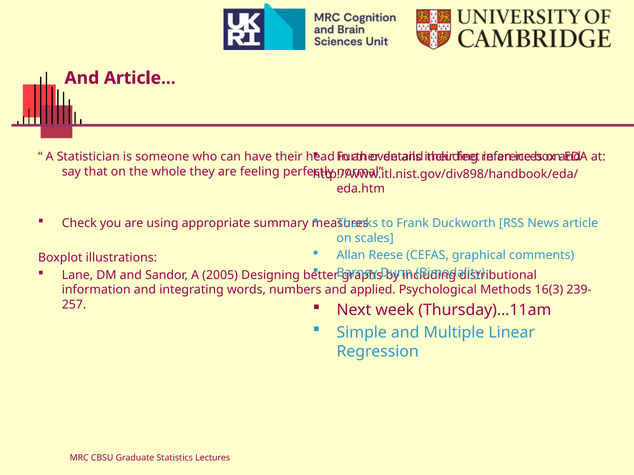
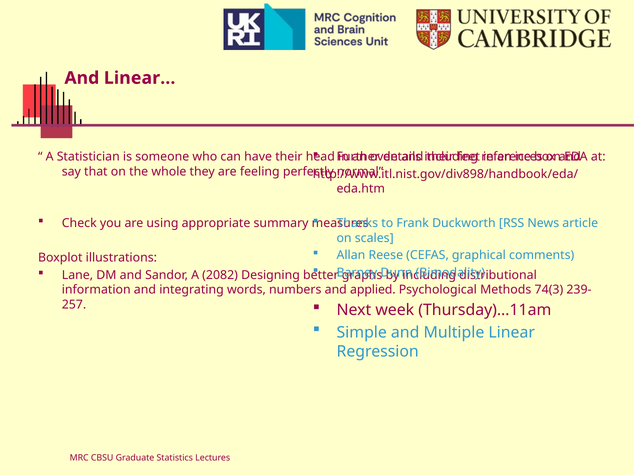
And Article: Article -> Linear
2005: 2005 -> 2082
16(3: 16(3 -> 74(3
